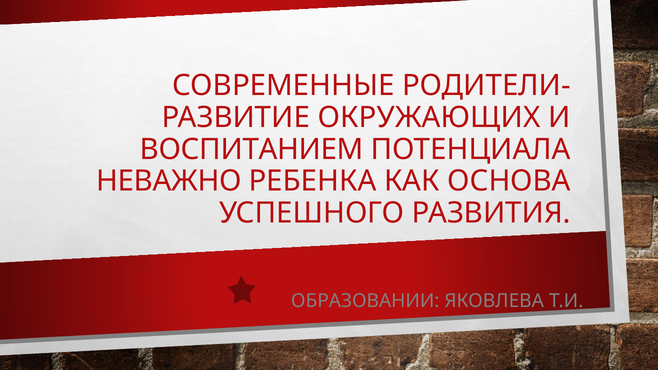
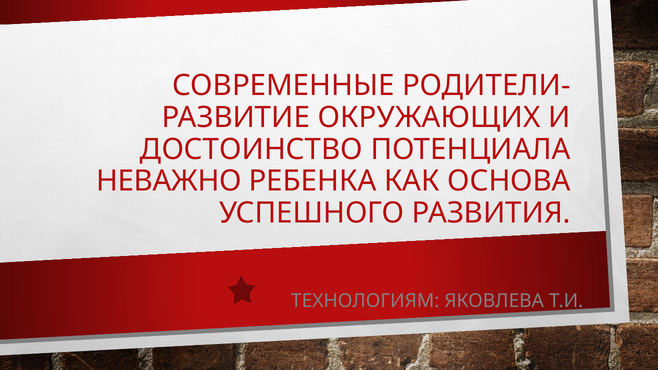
ВОСПИТАНИЕМ: ВОСПИТАНИЕМ -> ДОСТОИНСТВО
ОБРАЗОВАНИИ: ОБРАЗОВАНИИ -> ТЕХНОЛОГИЯМ
